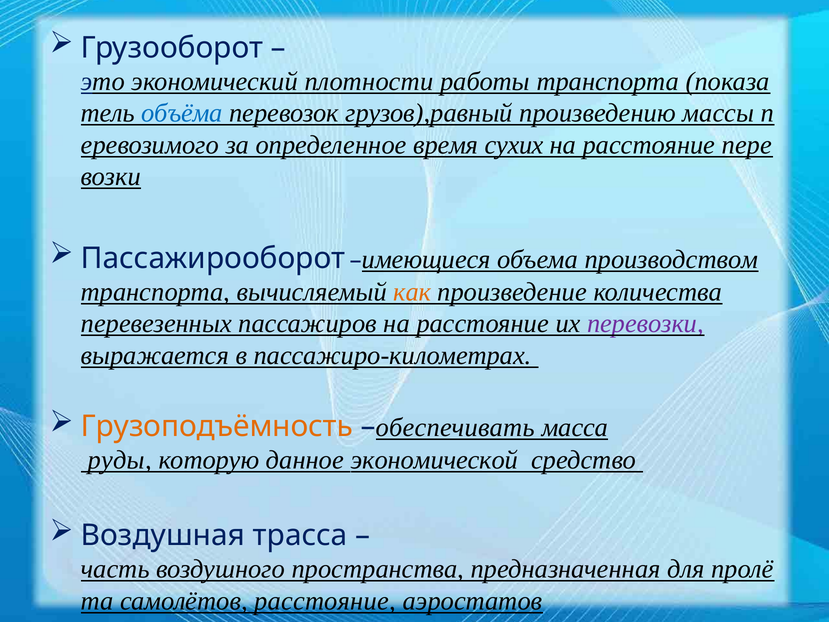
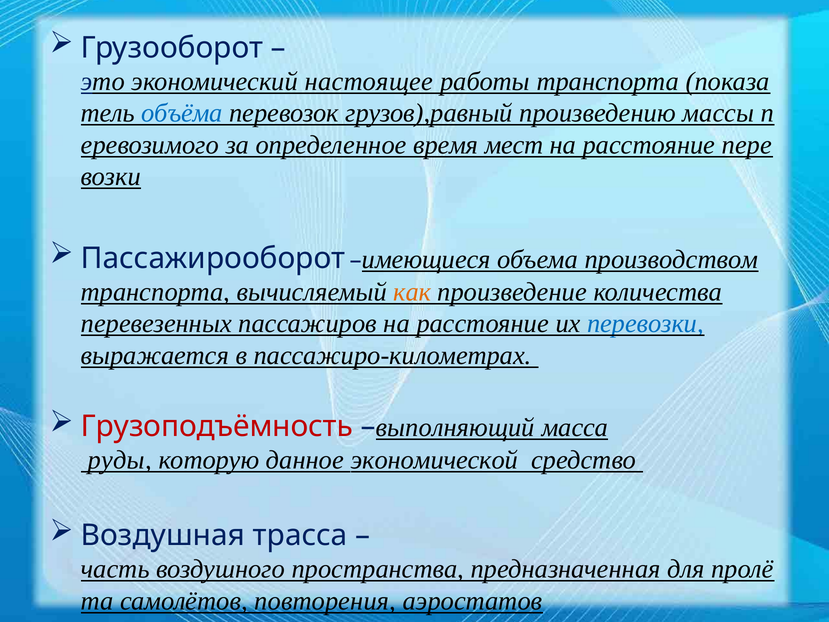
плотности: плотности -> настоящее
сухих: сухих -> мест
перевозки colour: purple -> blue
Грузоподъёмность colour: orange -> red
обеспечивать: обеспечивать -> выполняющий
самолётов расстояние: расстояние -> повторения
